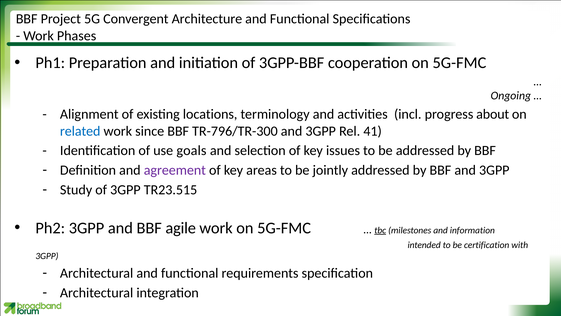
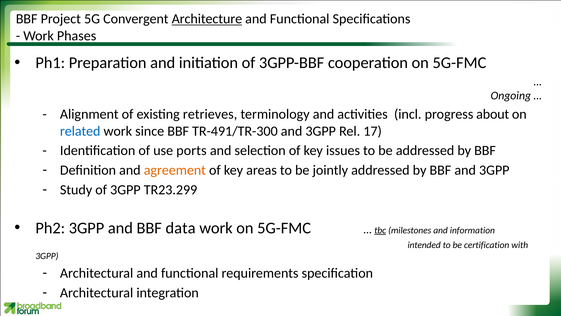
Architecture underline: none -> present
locations: locations -> retrieves
TR-796/TR-300: TR-796/TR-300 -> TR-491/TR-300
41: 41 -> 17
goals: goals -> ports
agreement colour: purple -> orange
TR23.515: TR23.515 -> TR23.299
agile: agile -> data
